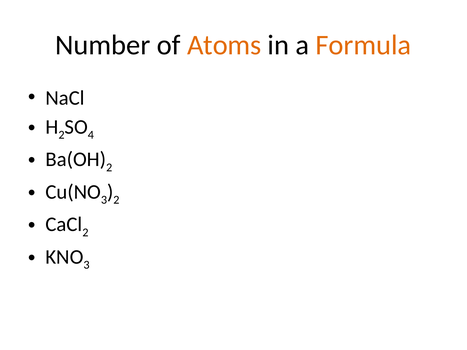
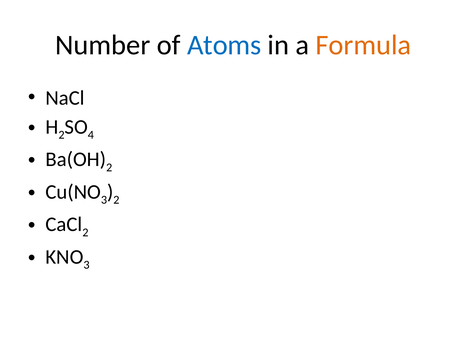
Atoms colour: orange -> blue
